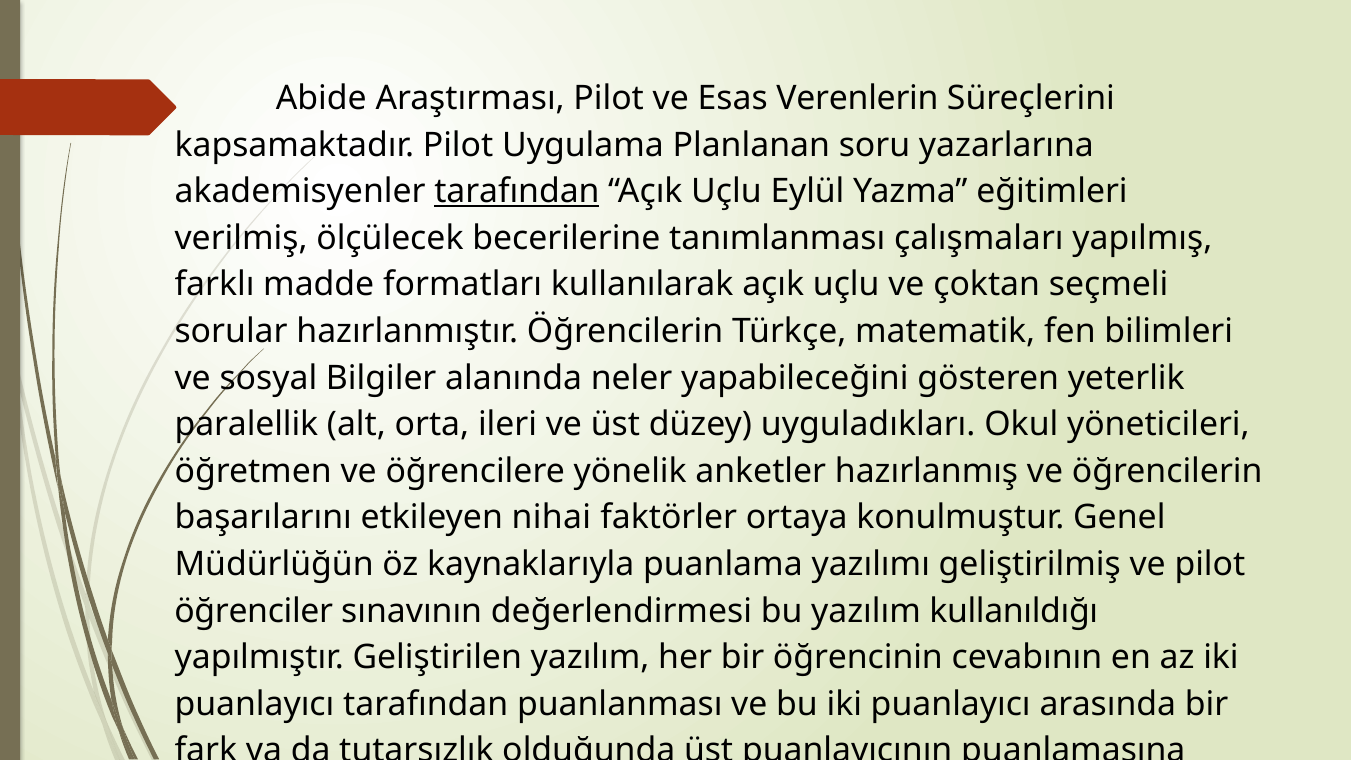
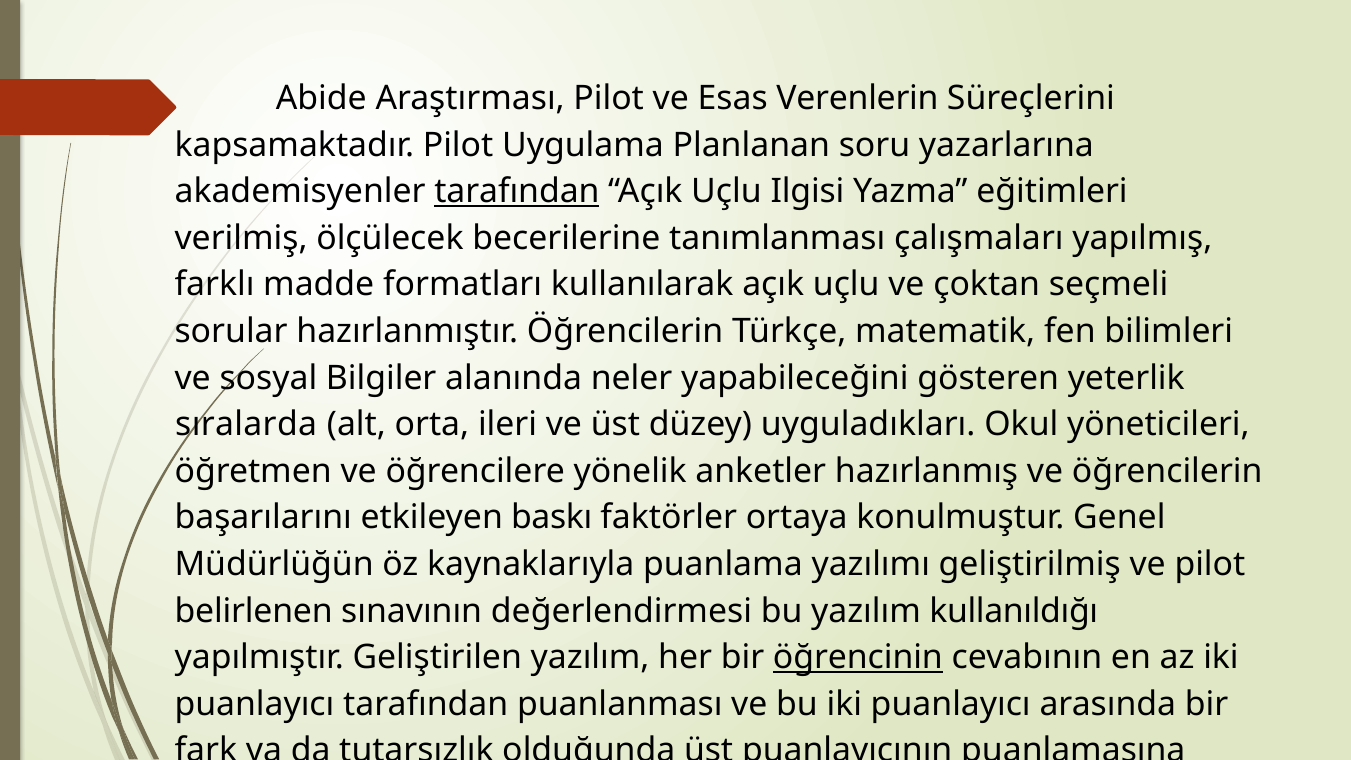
Eylül: Eylül -> Ilgisi
paralellik: paralellik -> sıralarda
nihai: nihai -> baskı
öğrenciler: öğrenciler -> belirlenen
öğrencinin underline: none -> present
